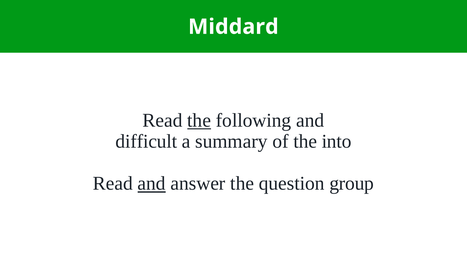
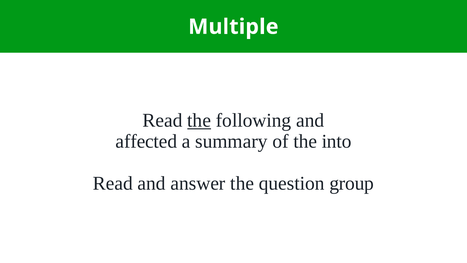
Middard: Middard -> Multiple
difficult: difficult -> affected
and at (152, 183) underline: present -> none
